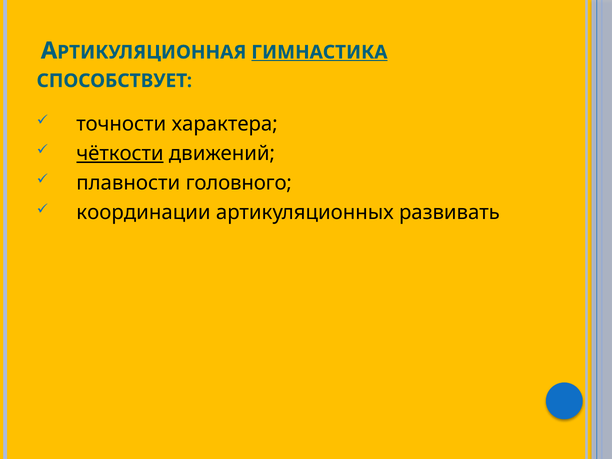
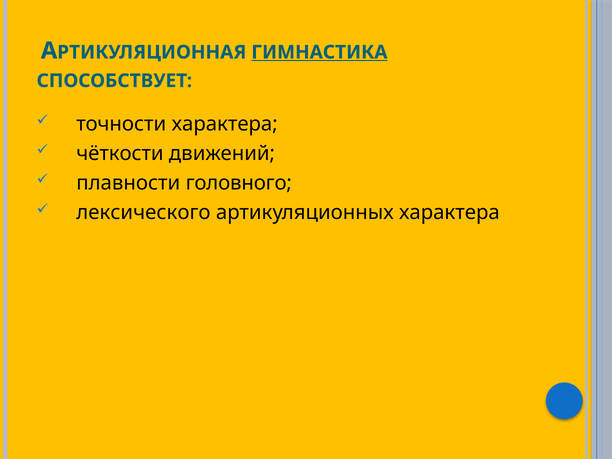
чёткости underline: present -> none
координации: координации -> лексического
артикуляционных развивать: развивать -> характера
